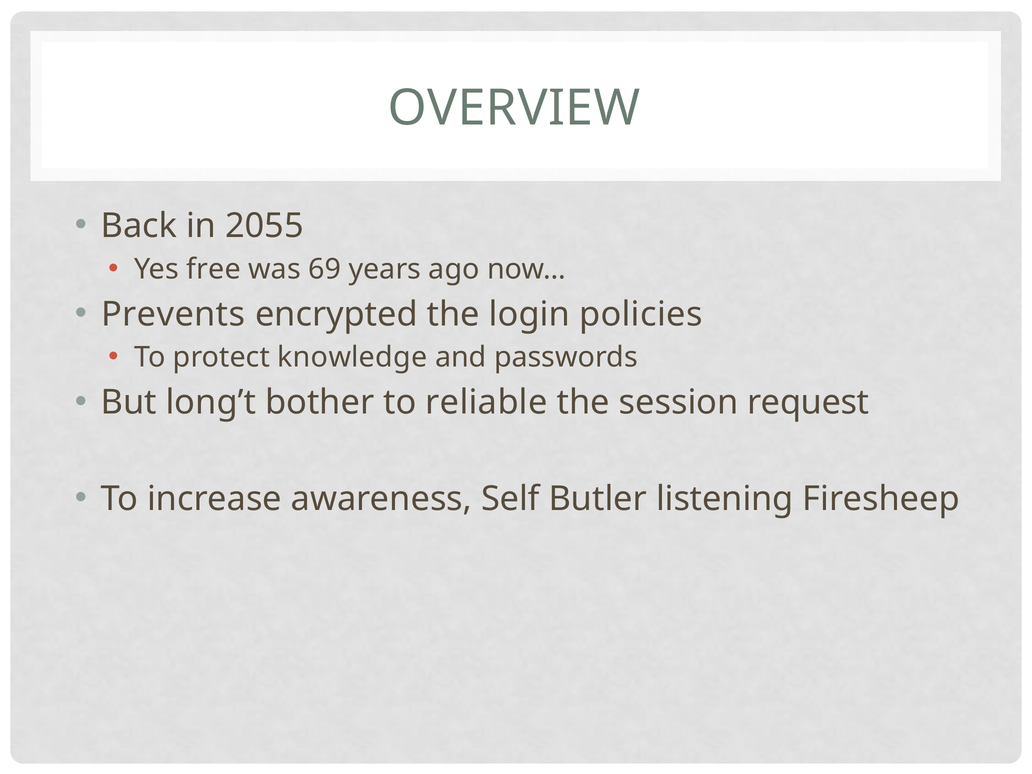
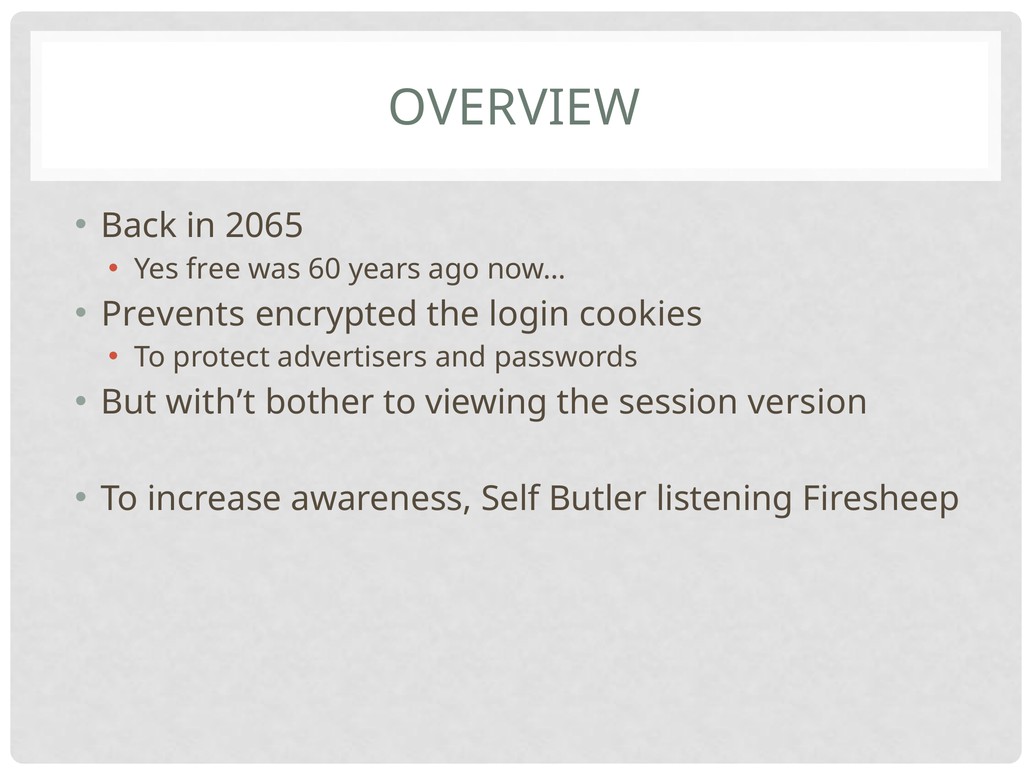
2055: 2055 -> 2065
69: 69 -> 60
policies: policies -> cookies
knowledge: knowledge -> advertisers
long’t: long’t -> with’t
reliable: reliable -> viewing
request: request -> version
